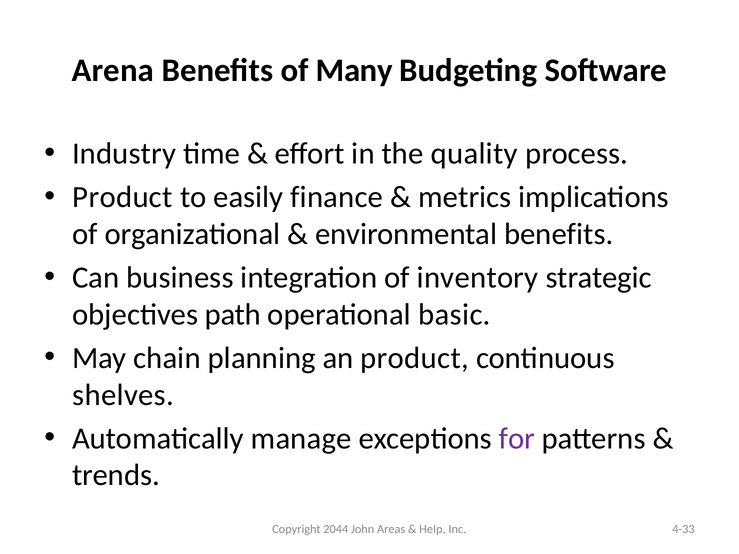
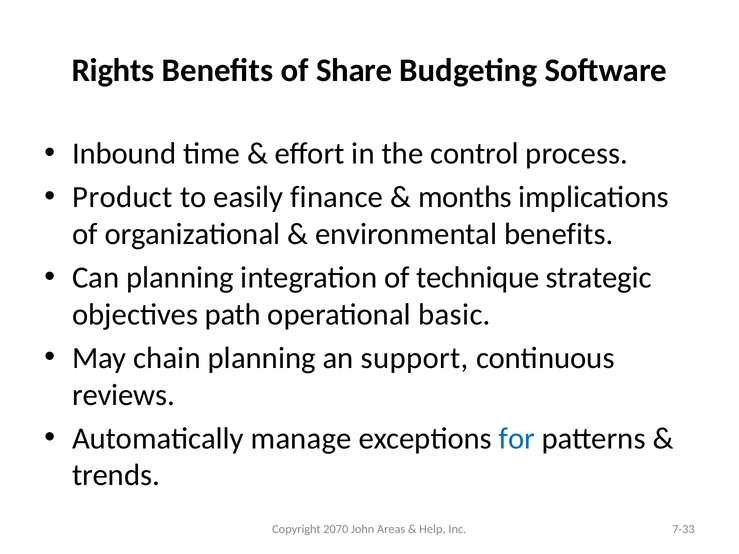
Arena: Arena -> Rights
Many: Many -> Share
Industry: Industry -> Inbound
quality: quality -> control
metrics: metrics -> months
Can business: business -> planning
inventory: inventory -> technique
an product: product -> support
shelves: shelves -> reviews
for colour: purple -> blue
2044: 2044 -> 2070
4-33: 4-33 -> 7-33
